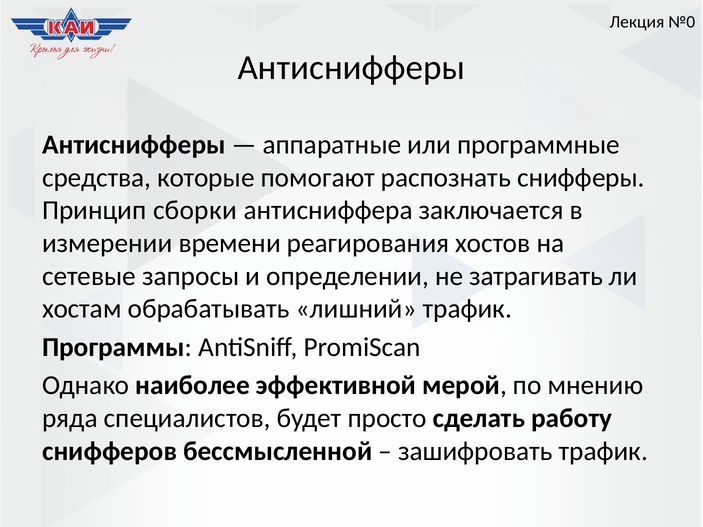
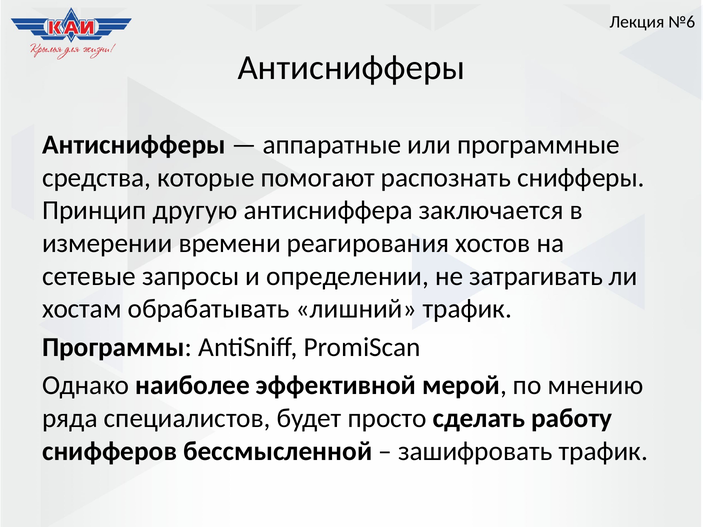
№0: №0 -> №6
сборки: сборки -> другую
